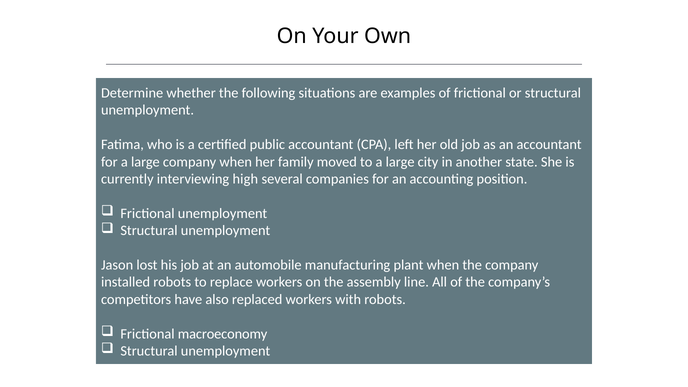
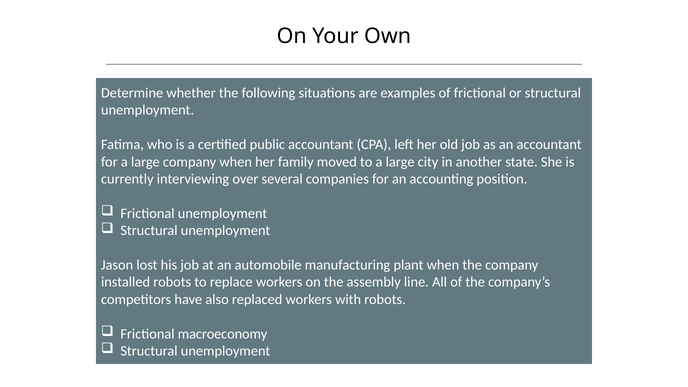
high: high -> over
